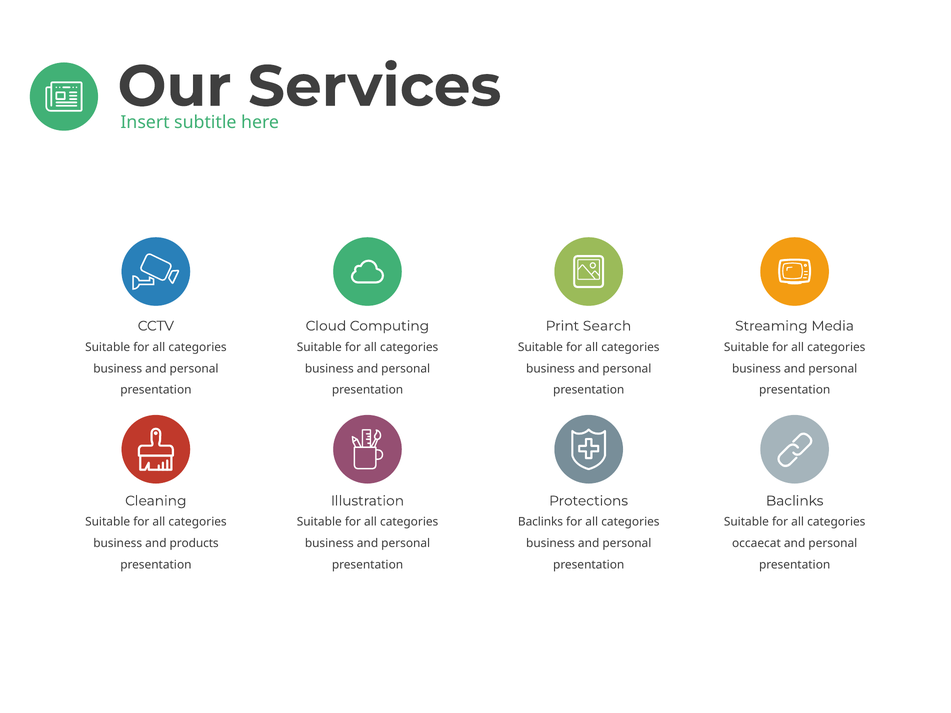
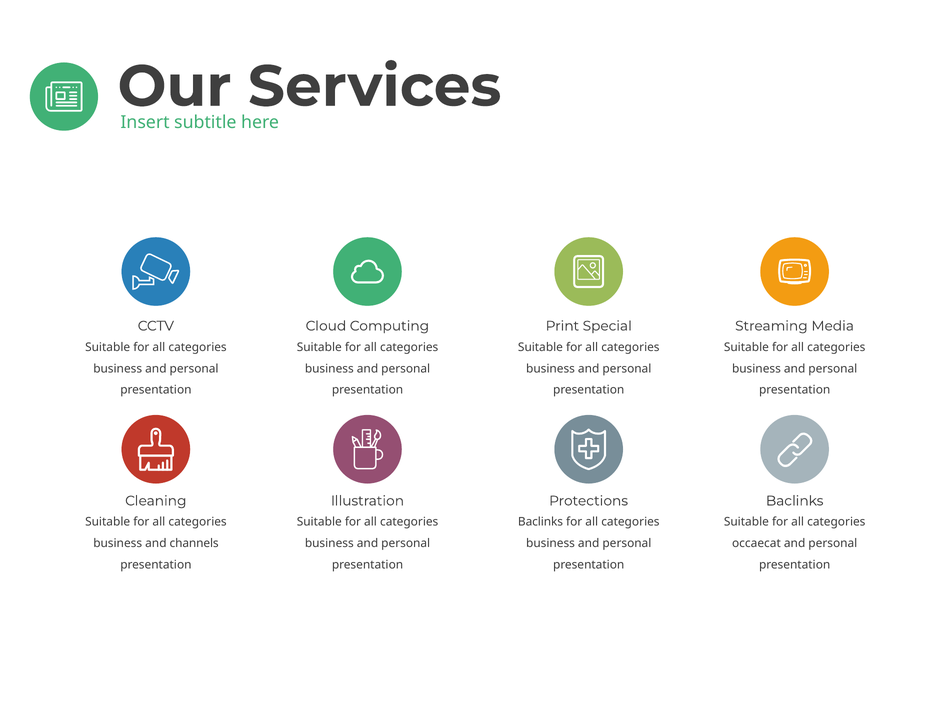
Search: Search -> Special
products: products -> channels
